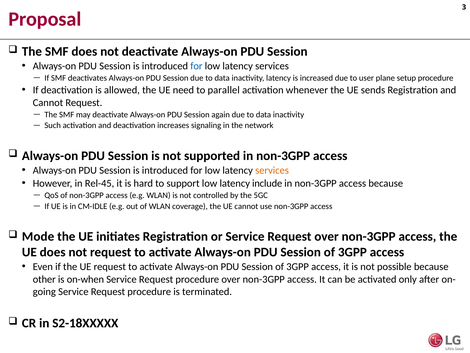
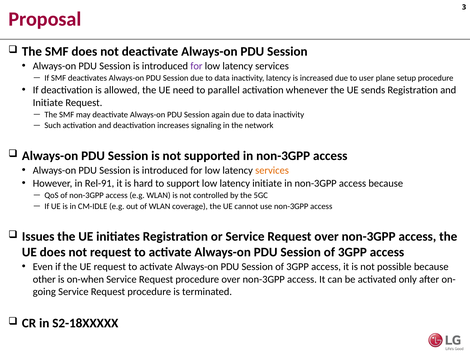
for at (196, 66) colour: blue -> purple
Cannot at (48, 103): Cannot -> Initiate
Rel-45: Rel-45 -> Rel-91
latency include: include -> initiate
Mode: Mode -> Issues
